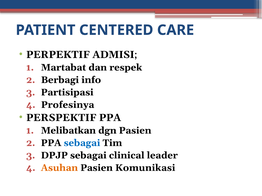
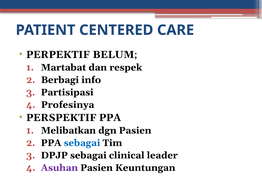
ADMISI: ADMISI -> BELUM
Asuhan colour: orange -> purple
Komunikasi: Komunikasi -> Keuntungan
